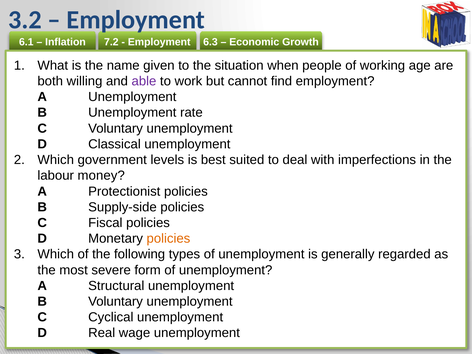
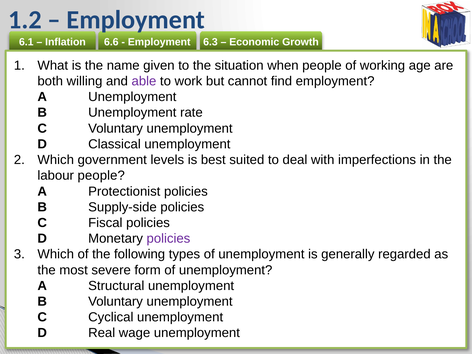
3.2: 3.2 -> 1.2
7.2: 7.2 -> 6.6
labour money: money -> people
policies at (168, 239) colour: orange -> purple
